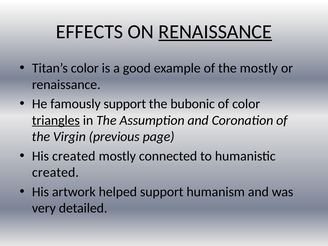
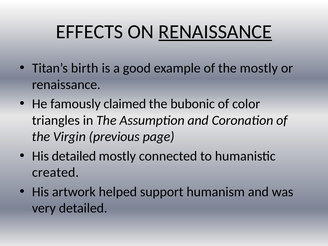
Titan’s color: color -> birth
famously support: support -> claimed
triangles underline: present -> none
His created: created -> detailed
